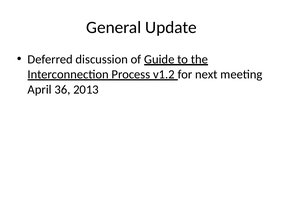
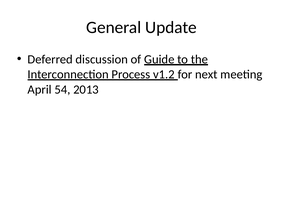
36: 36 -> 54
